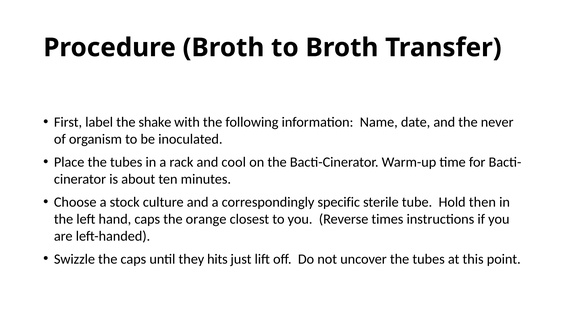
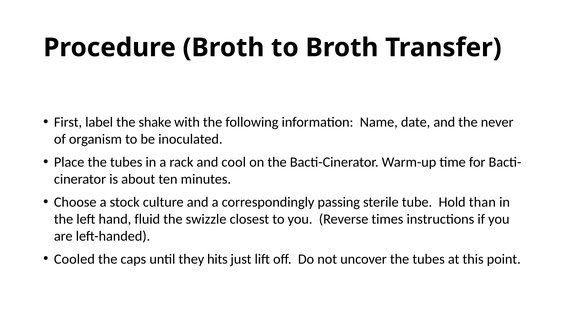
specific: specific -> passing
then: then -> than
hand caps: caps -> fluid
orange: orange -> swizzle
Swizzle: Swizzle -> Cooled
